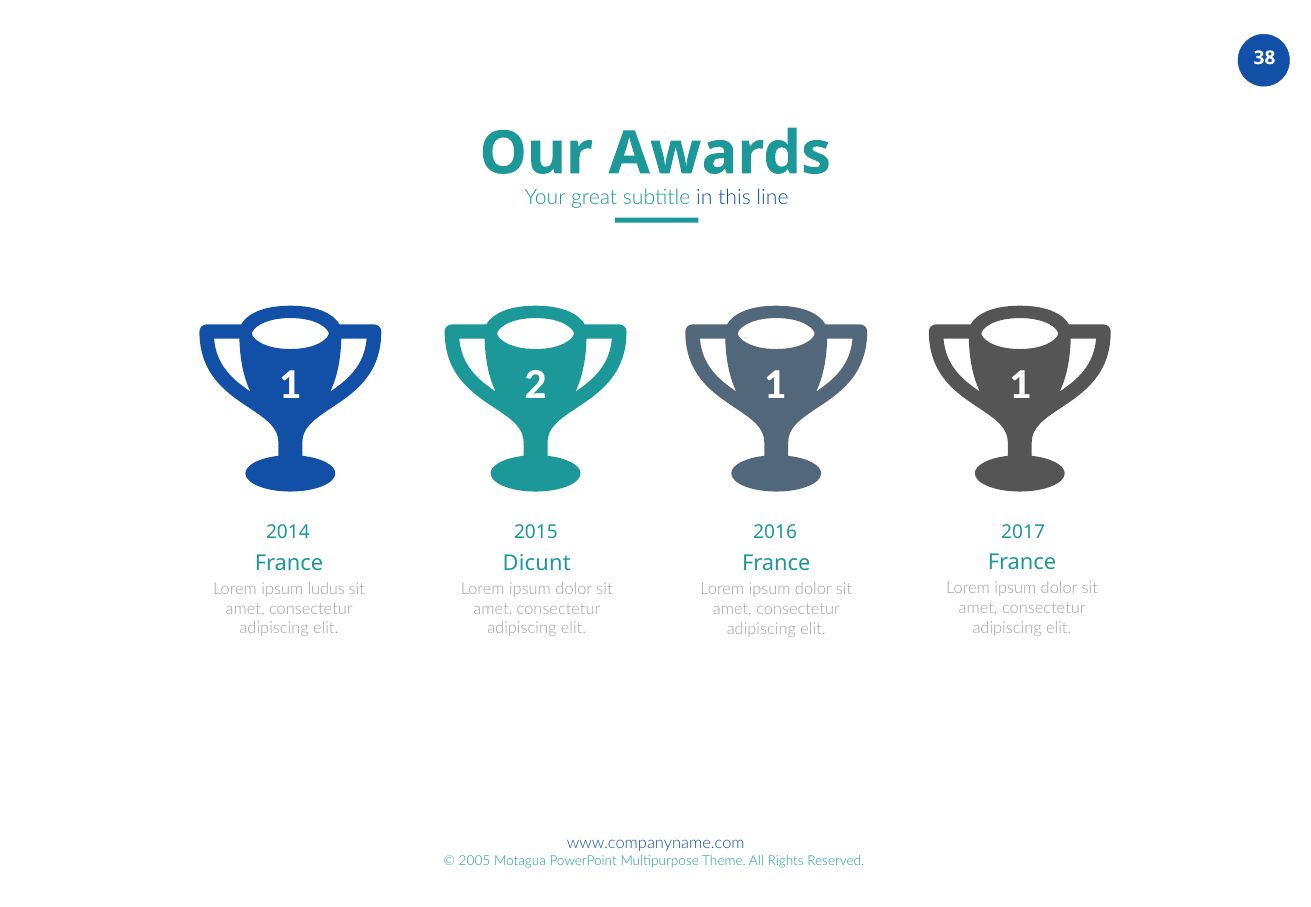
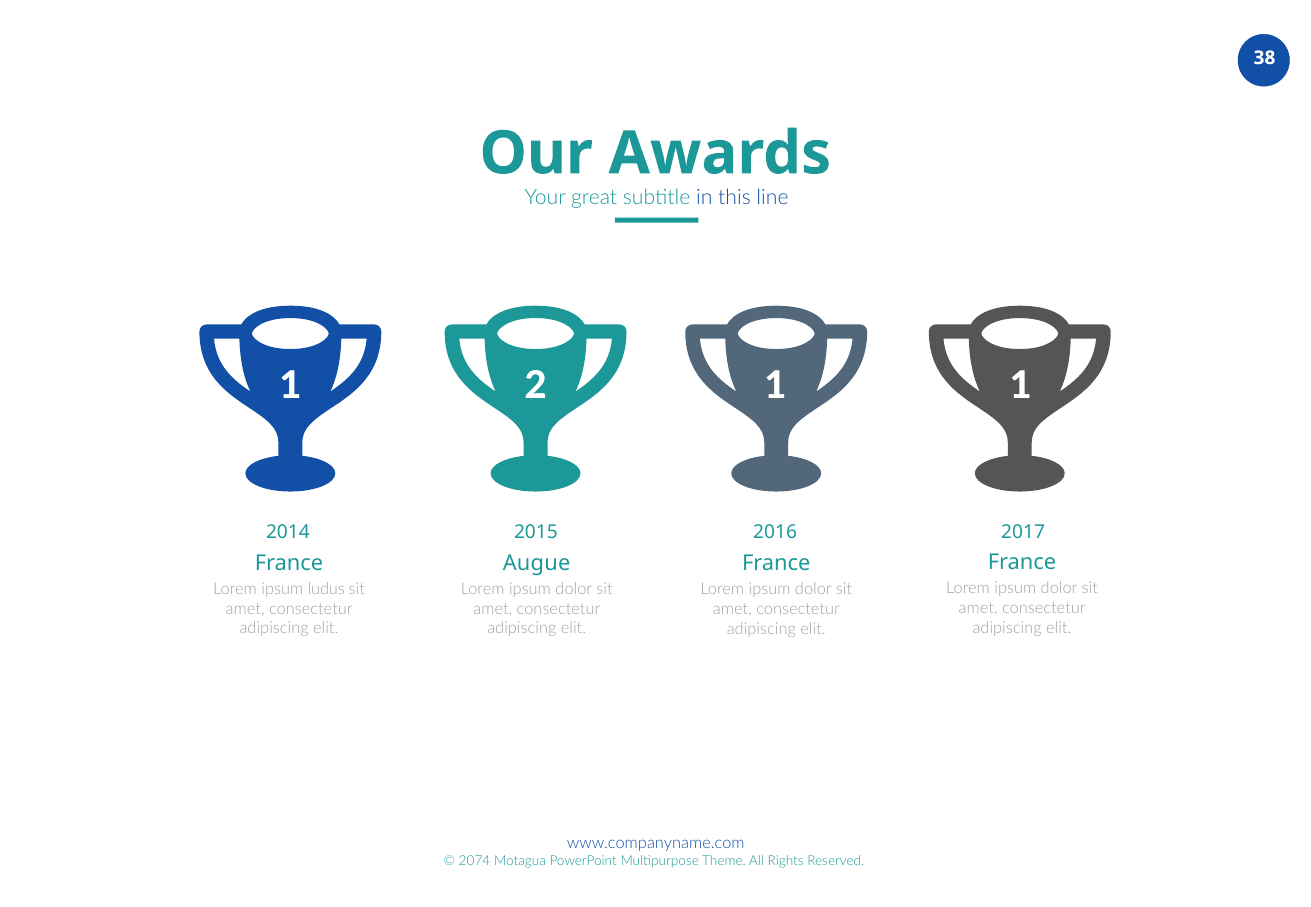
Dicunt: Dicunt -> Augue
2005: 2005 -> 2074
